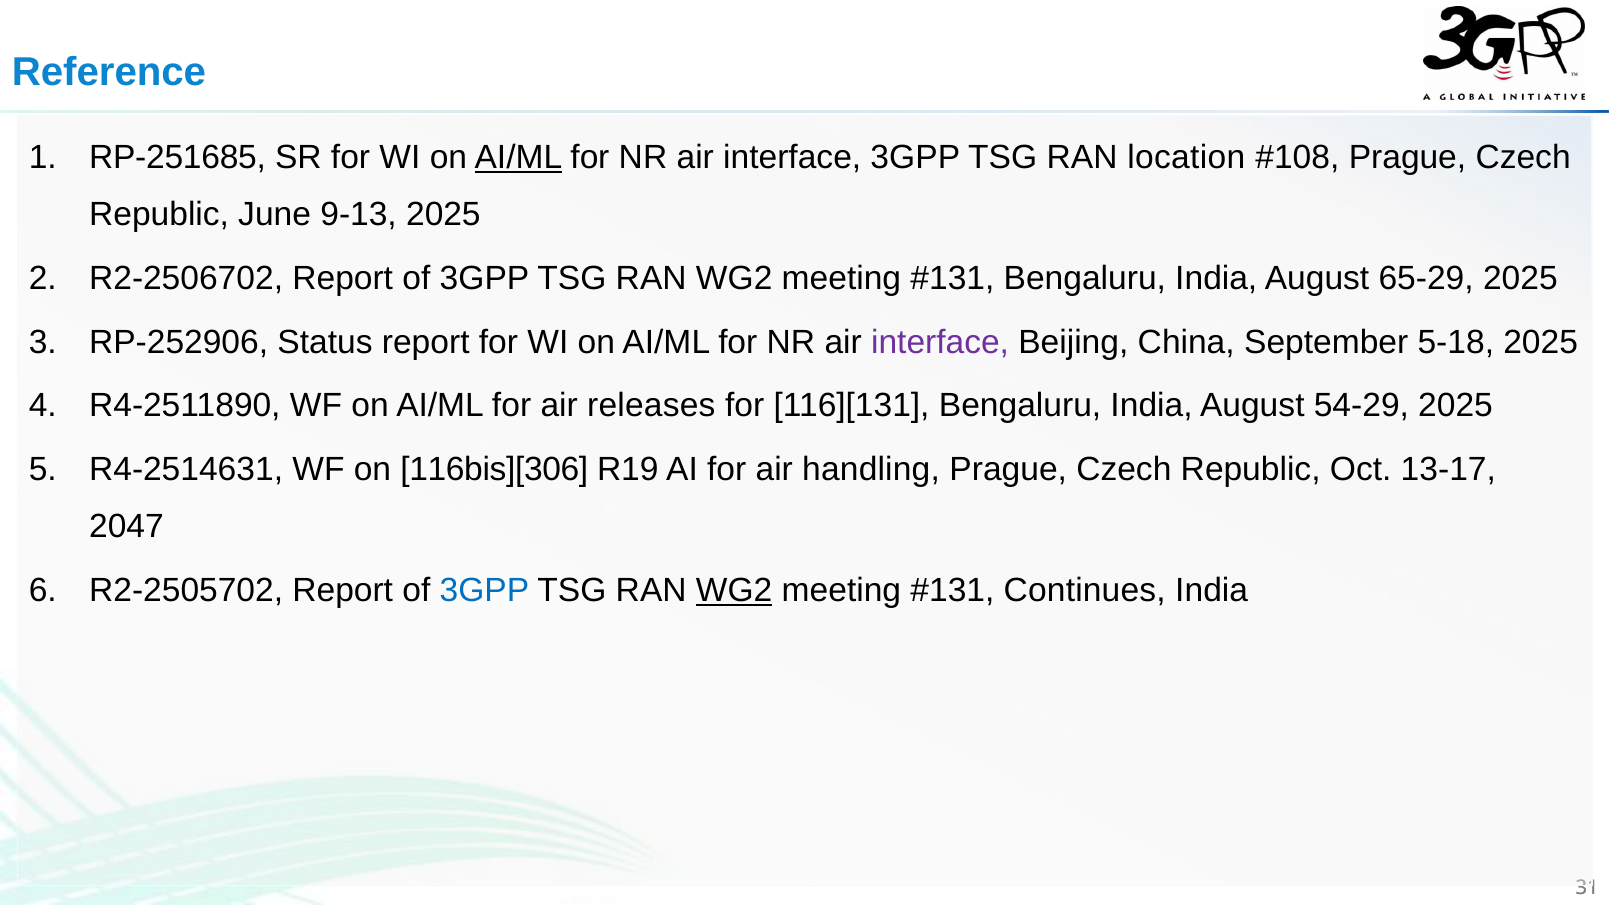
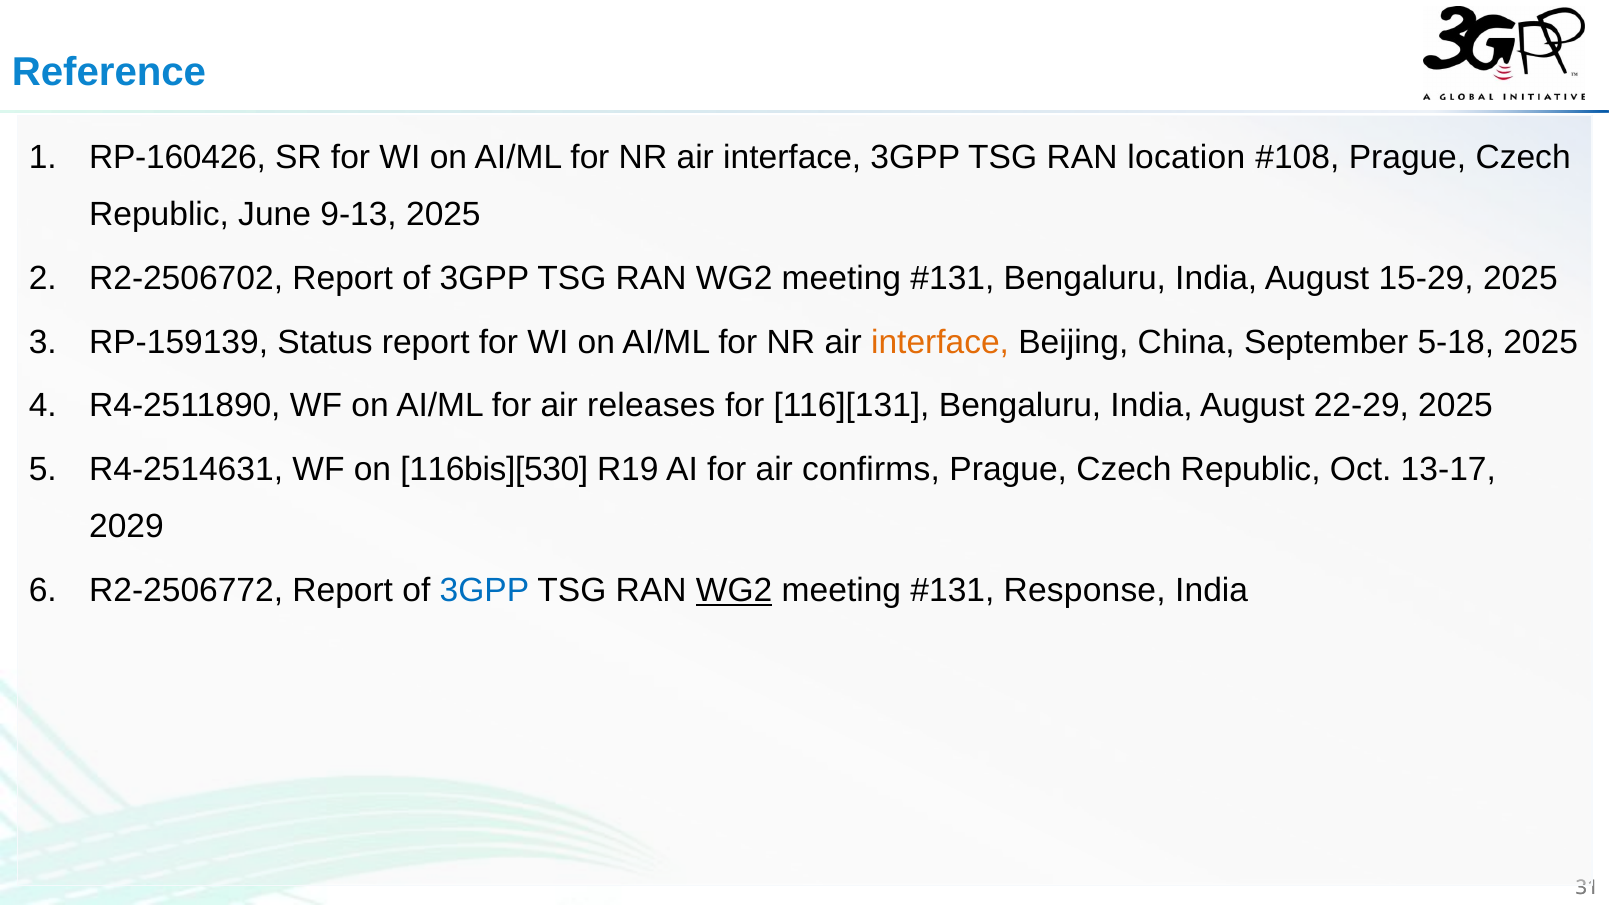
RP-251685: RP-251685 -> RP-160426
AI/ML at (518, 158) underline: present -> none
65-29: 65-29 -> 15-29
RP-252906: RP-252906 -> RP-159139
interface at (940, 342) colour: purple -> orange
54-29: 54-29 -> 22-29
116bis][306: 116bis][306 -> 116bis][530
handling: handling -> confirms
2047: 2047 -> 2029
R2-2505702: R2-2505702 -> R2-2506772
Continues: Continues -> Response
